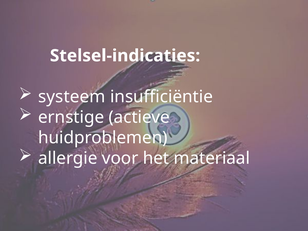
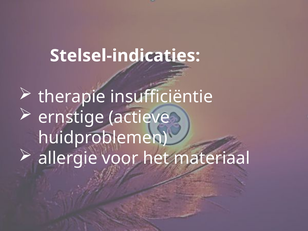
systeem: systeem -> therapie
